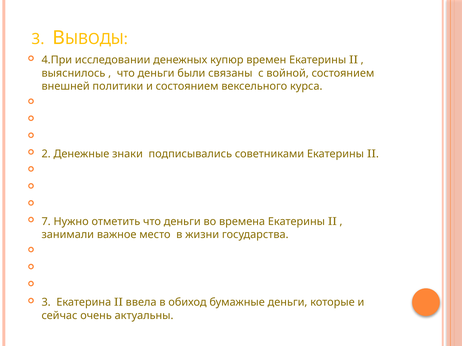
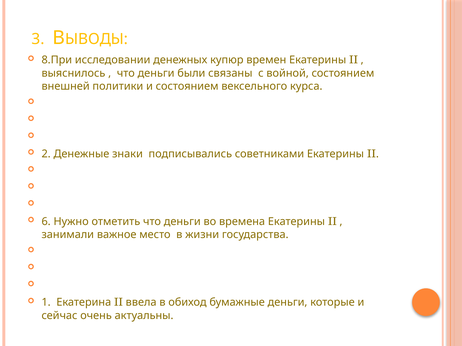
4.При: 4.При -> 8.При
7: 7 -> 6
3 at (46, 303): 3 -> 1
